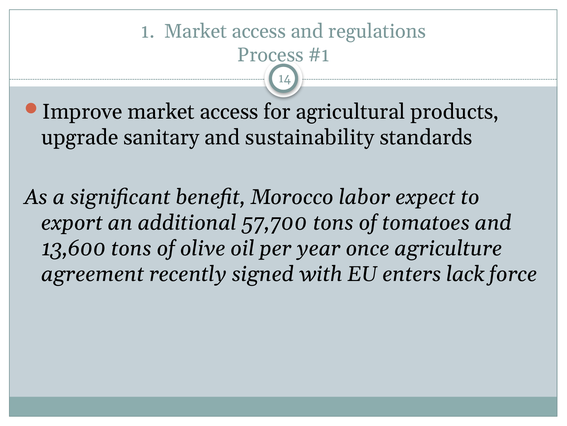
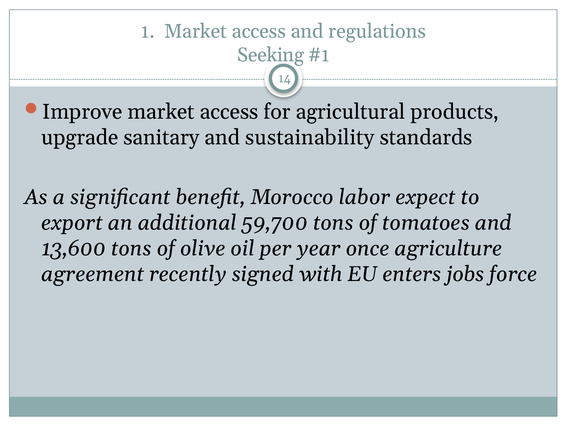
Process: Process -> Seeking
57,700: 57,700 -> 59,700
lack: lack -> jobs
